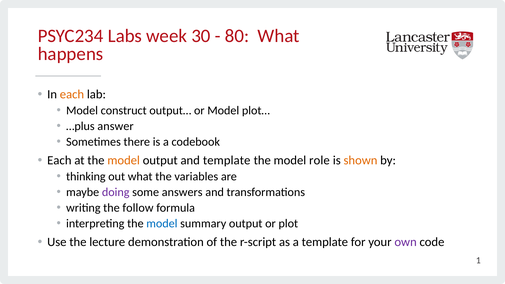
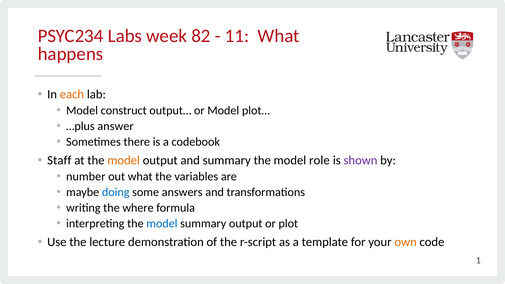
30: 30 -> 82
80: 80 -> 11
Each at (59, 160): Each -> Staff
and template: template -> summary
shown colour: orange -> purple
thinking: thinking -> number
doing colour: purple -> blue
follow: follow -> where
own colour: purple -> orange
